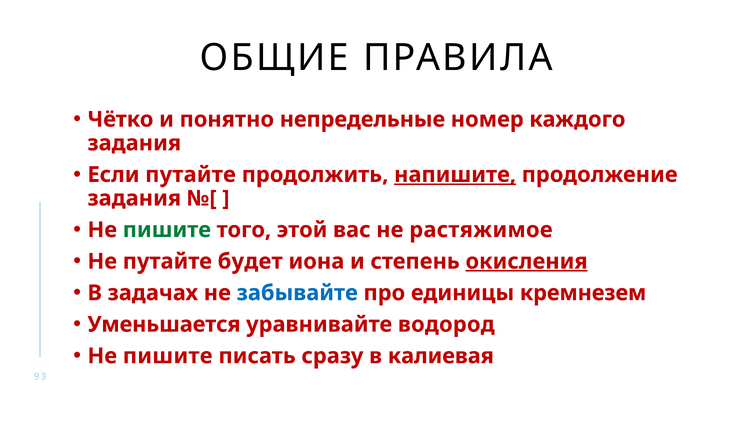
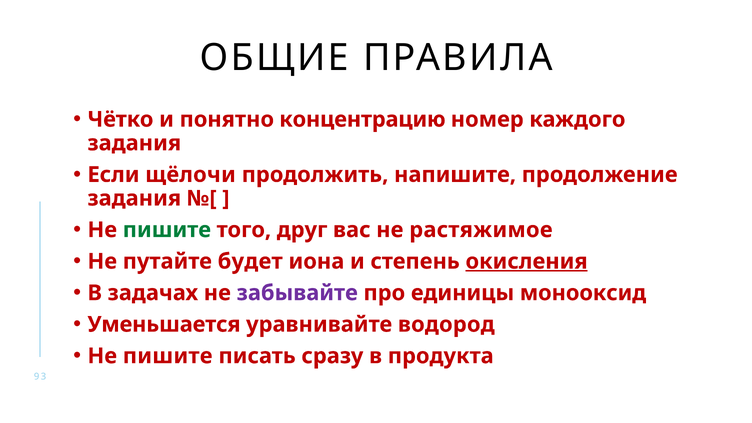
непредельные: непредельные -> концентрацию
Если путайте: путайте -> щёлочи
напишите underline: present -> none
этой: этой -> друг
забывайте colour: blue -> purple
кремнезем: кремнезем -> монооксид
калиевая: калиевая -> продукта
